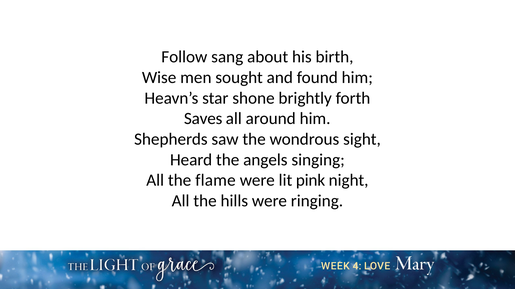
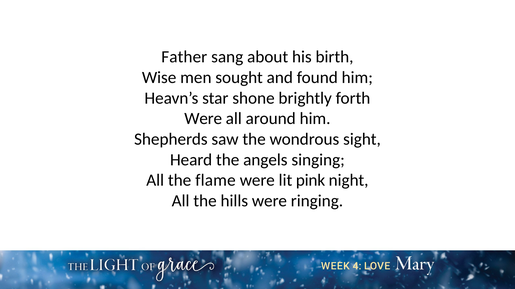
Follow: Follow -> Father
Saves at (203, 119): Saves -> Were
